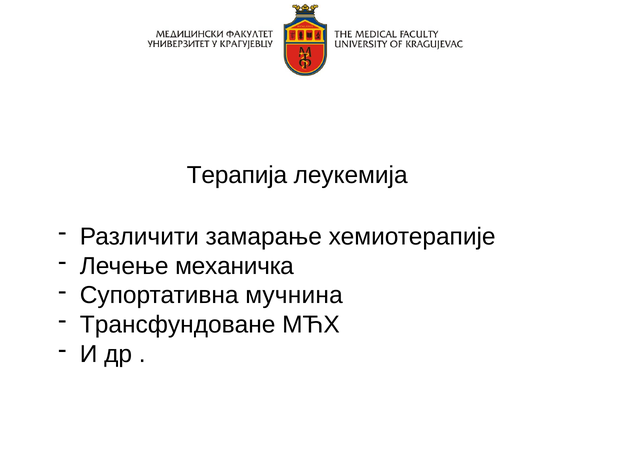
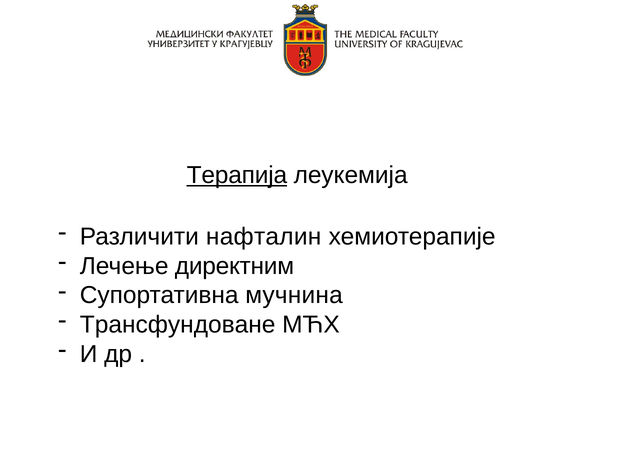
Терапија underline: none -> present
замарање: замарање -> нафталин
механичка: механичка -> директним
